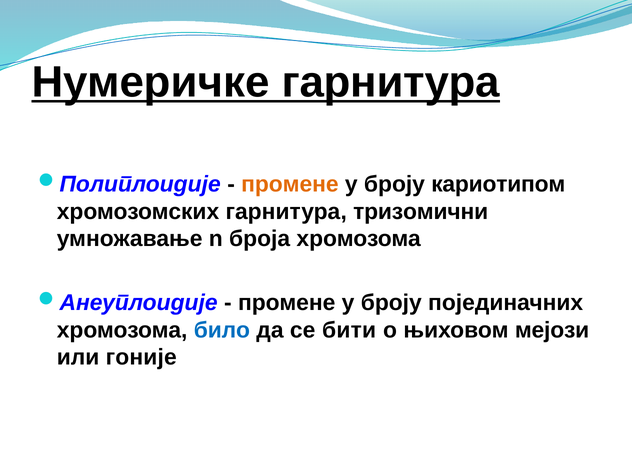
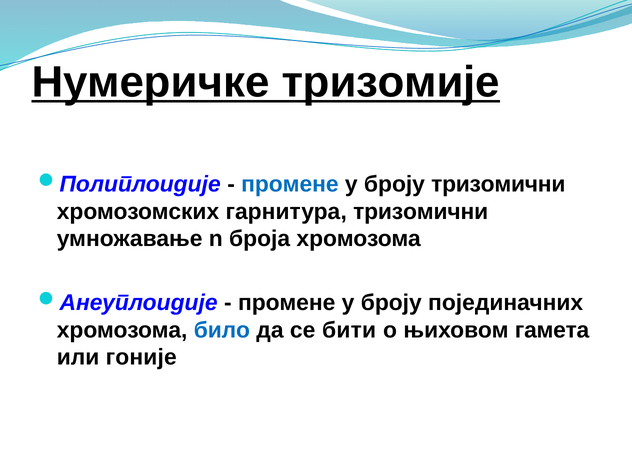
Нумеричке гарнитура: гарнитура -> тризомије
промене at (290, 184) colour: orange -> blue
броју кариотипом: кариотипом -> тризомични
мејози: мејози -> гамета
